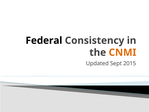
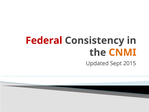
Federal colour: black -> red
